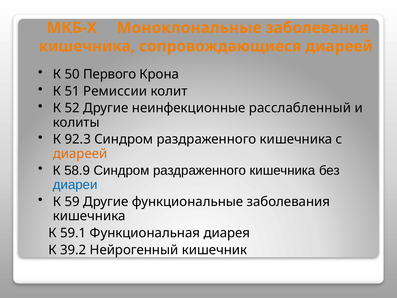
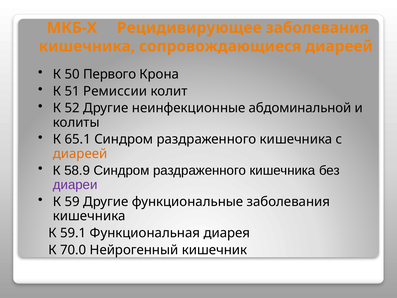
Моноклональные: Моноклональные -> Рецидивирующее
расслабленный: расслабленный -> абдоминальной
92.3: 92.3 -> 65.1
диареи colour: blue -> purple
39.2: 39.2 -> 70.0
